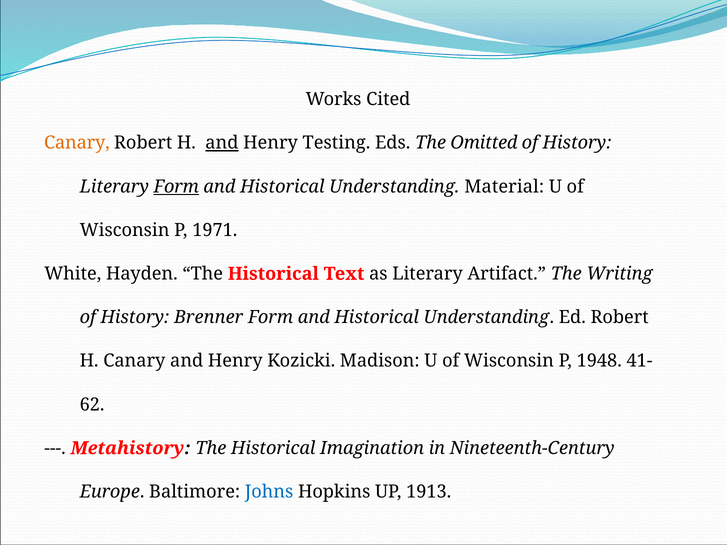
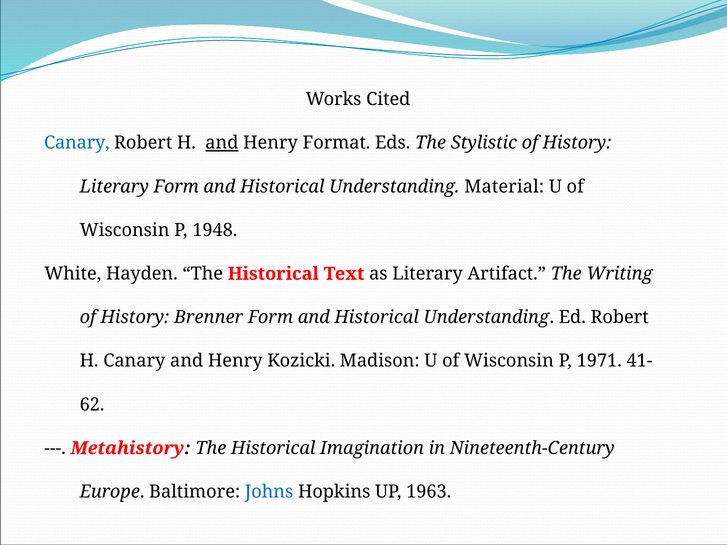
Canary at (77, 143) colour: orange -> blue
Testing: Testing -> Format
Omitted: Omitted -> Stylistic
Form at (176, 187) underline: present -> none
1971: 1971 -> 1948
1948: 1948 -> 1971
1913: 1913 -> 1963
